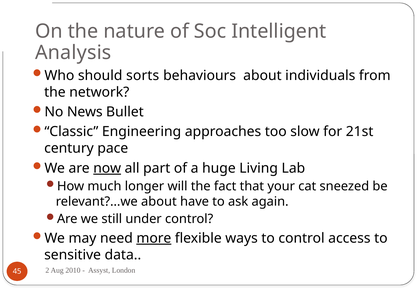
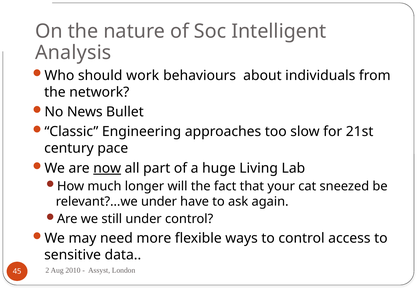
sorts: sorts -> work
relevant?...we about: about -> under
more underline: present -> none
